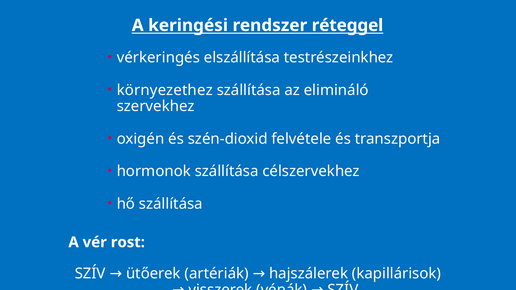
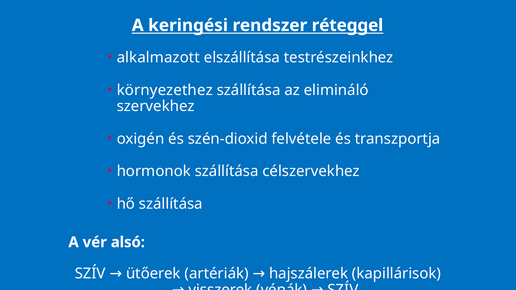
vérkeringés: vérkeringés -> alkalmazott
rost: rost -> alsó
